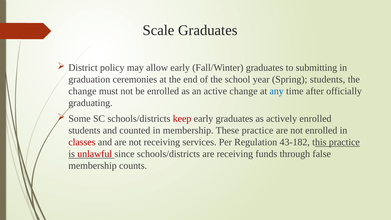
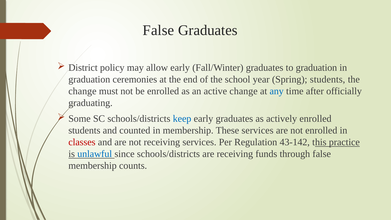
Scale at (159, 30): Scale -> False
to submitting: submitting -> graduation
keep colour: red -> blue
These practice: practice -> services
43-182: 43-182 -> 43-142
unlawful colour: red -> blue
